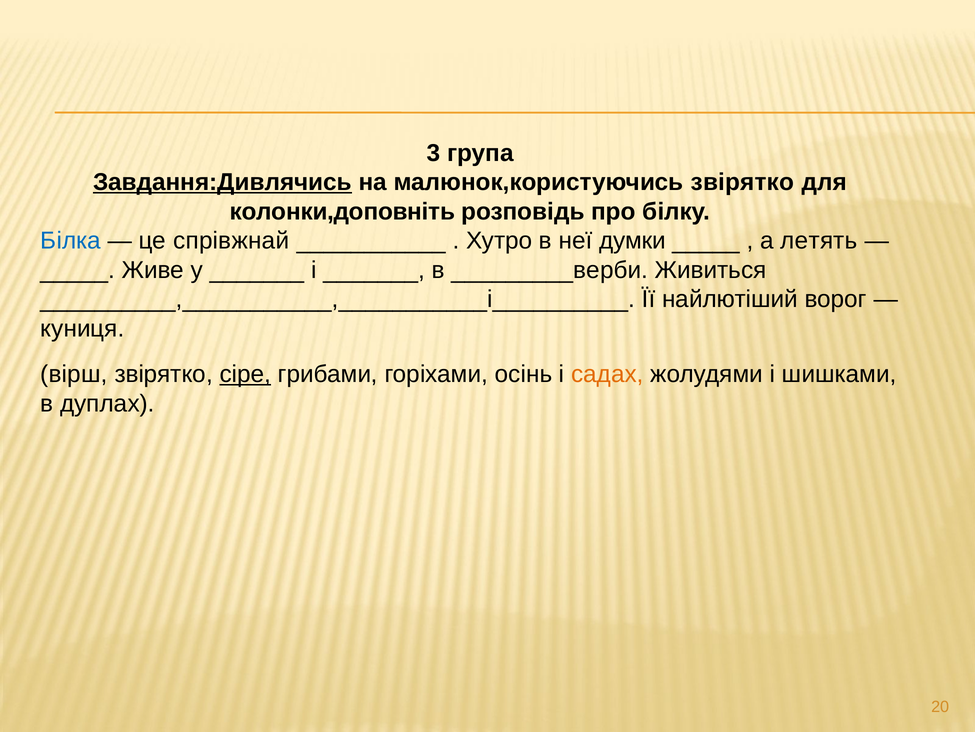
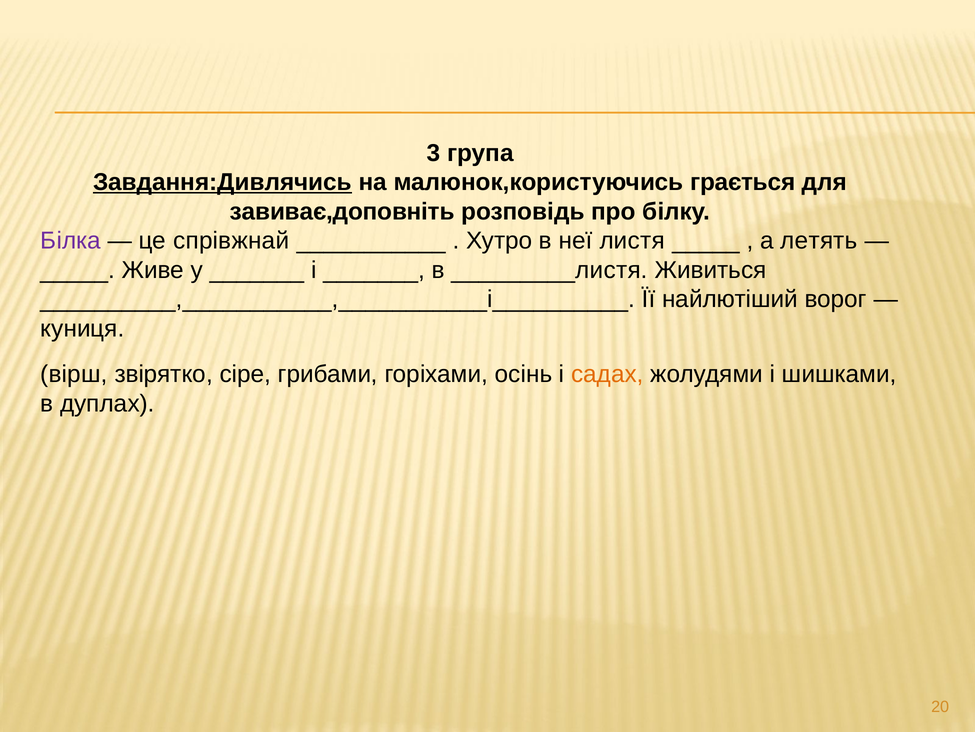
малюнок,користуючись звірятко: звірятко -> грається
колонки,доповніть: колонки,доповніть -> завиває,доповніть
Білка colour: blue -> purple
думки: думки -> листя
_________верби: _________верби -> _________листя
сіре underline: present -> none
